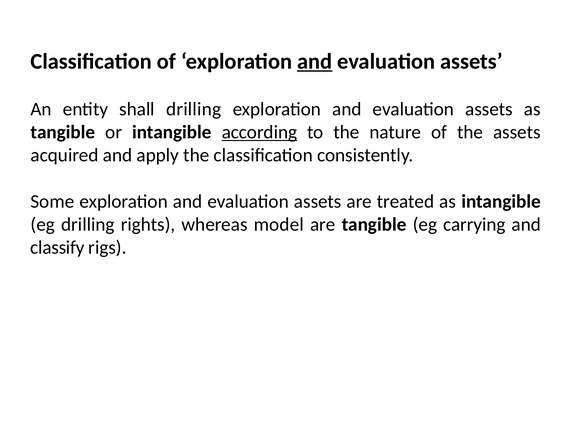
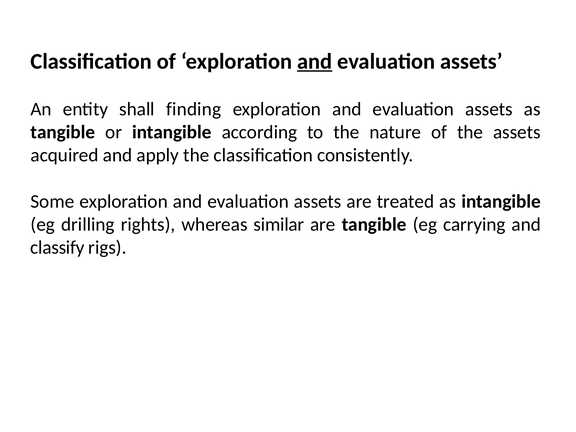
shall drilling: drilling -> finding
according underline: present -> none
model: model -> similar
